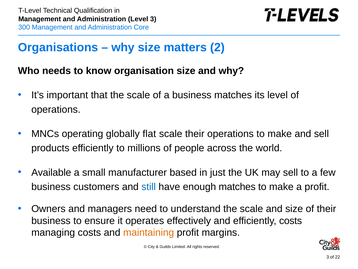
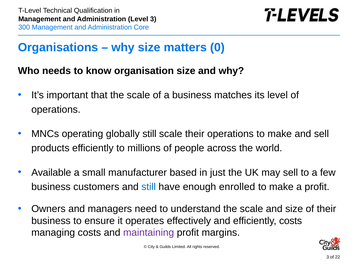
2: 2 -> 0
globally flat: flat -> still
enough matches: matches -> enrolled
maintaining colour: orange -> purple
